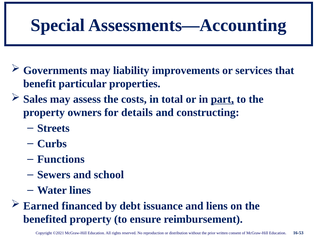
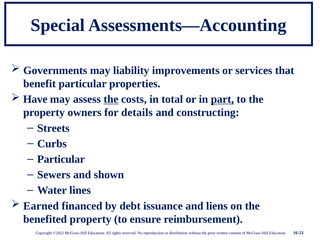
Sales: Sales -> Have
the at (111, 99) underline: none -> present
Functions at (61, 159): Functions -> Particular
school: school -> shown
